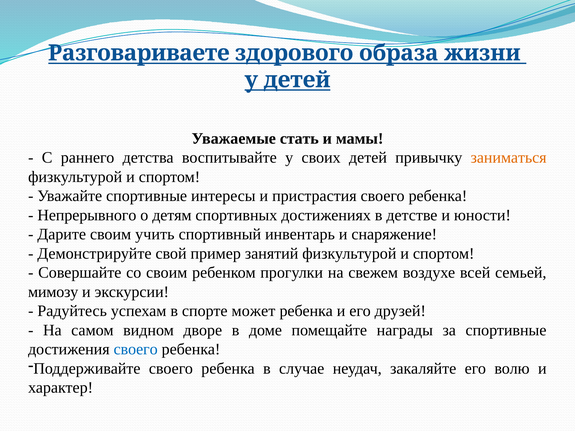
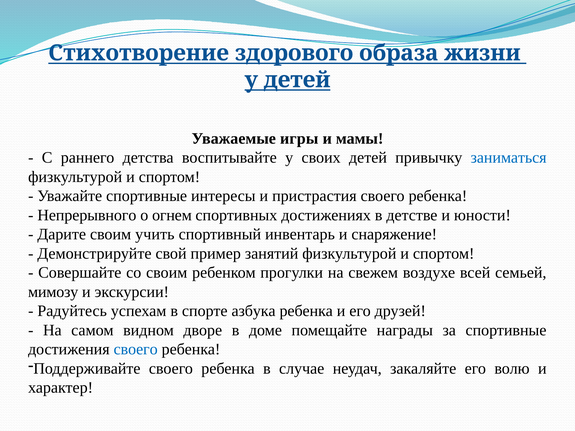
Разговариваете: Разговариваете -> Стихотворение
стать: стать -> игры
заниматься colour: orange -> blue
детям: детям -> огнем
может: может -> азбука
